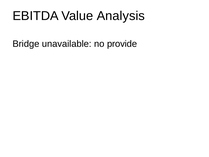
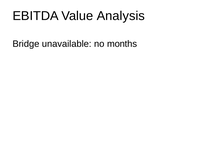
provide: provide -> months
